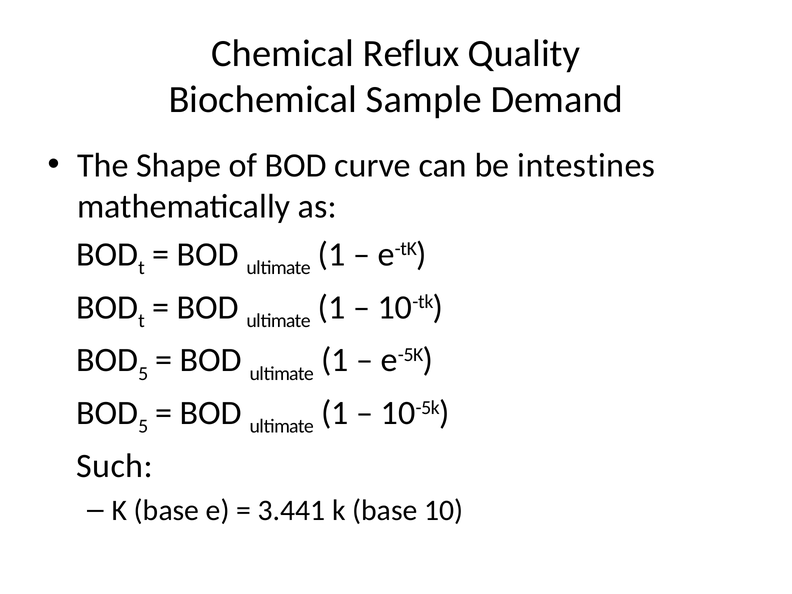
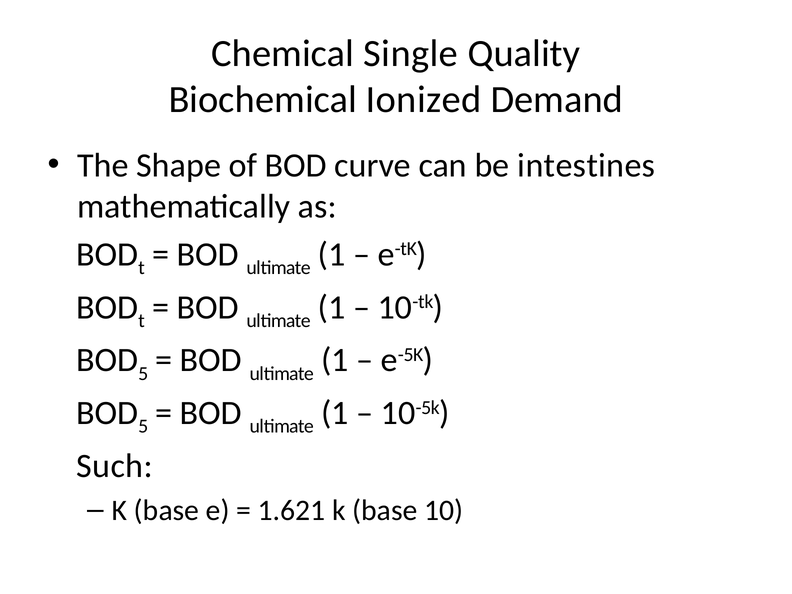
Reflux: Reflux -> Single
Sample: Sample -> Ionized
3.441: 3.441 -> 1.621
